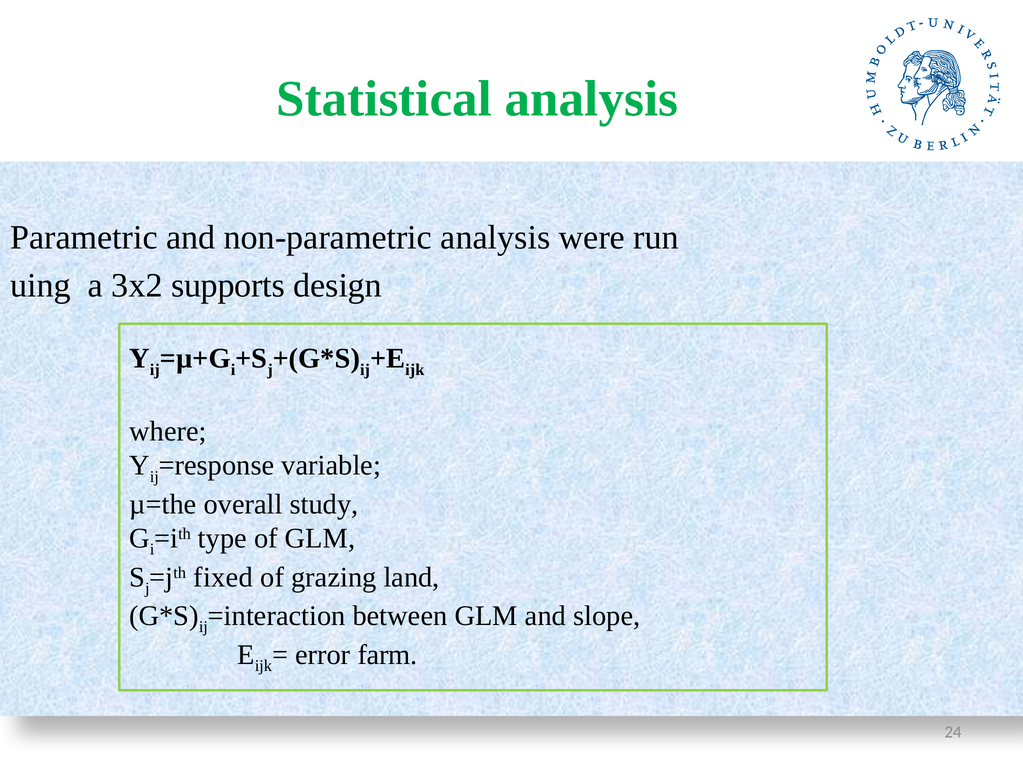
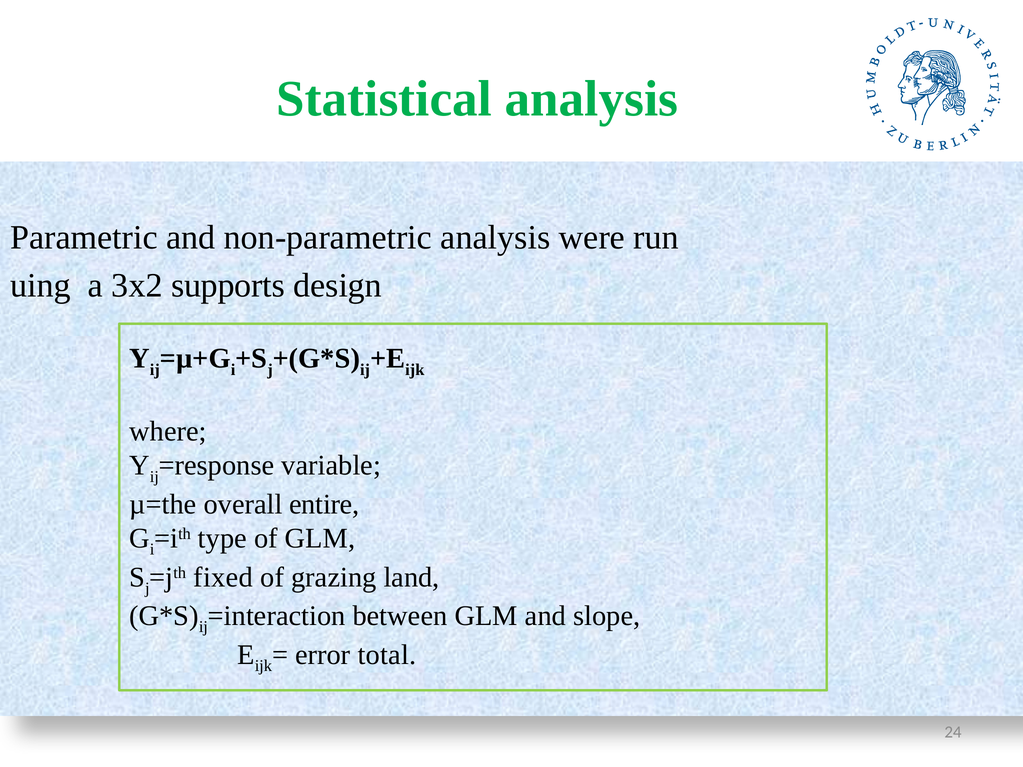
study: study -> entire
farm: farm -> total
